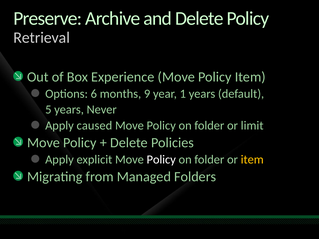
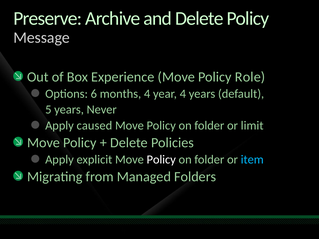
Retrieval: Retrieval -> Message
Policy Item: Item -> Role
months 9: 9 -> 4
year 1: 1 -> 4
item at (252, 160) colour: yellow -> light blue
